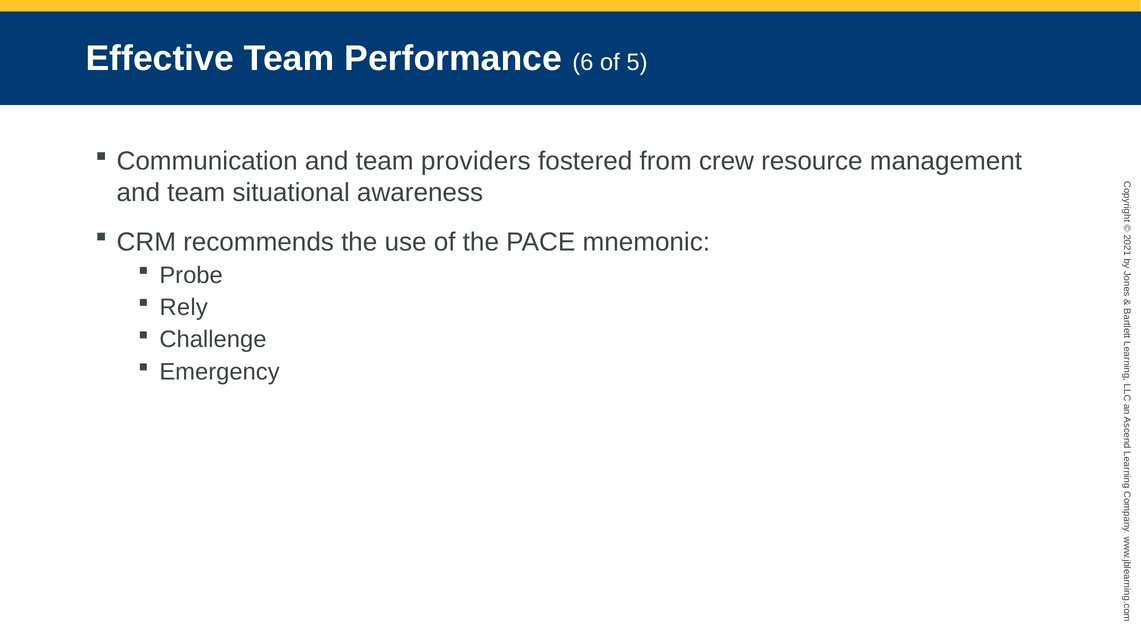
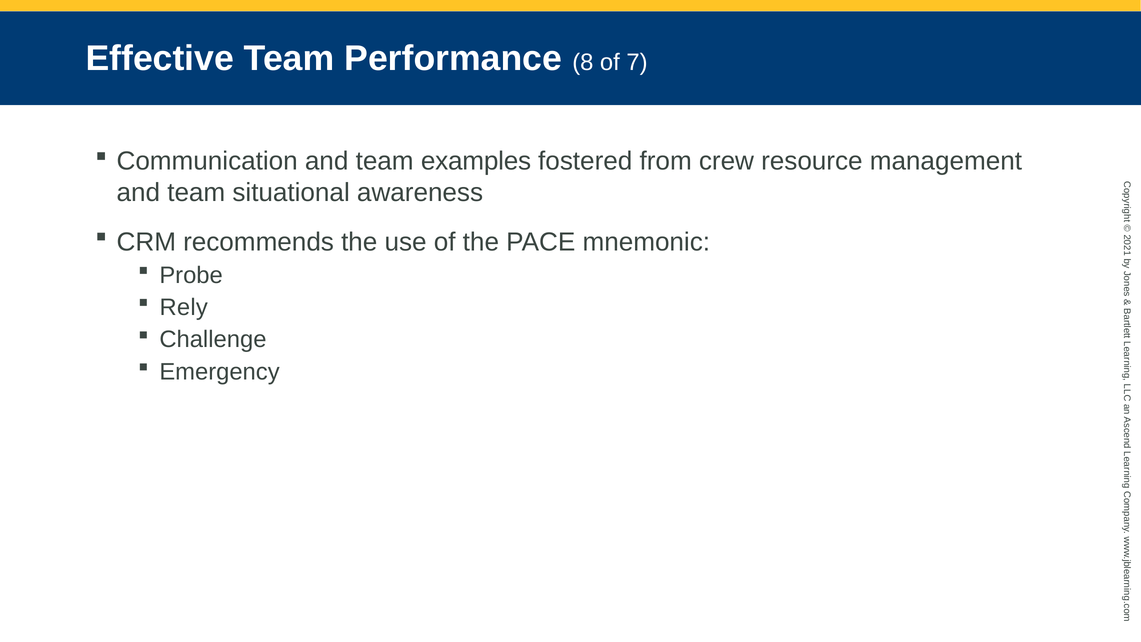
6: 6 -> 8
5: 5 -> 7
providers: providers -> examples
